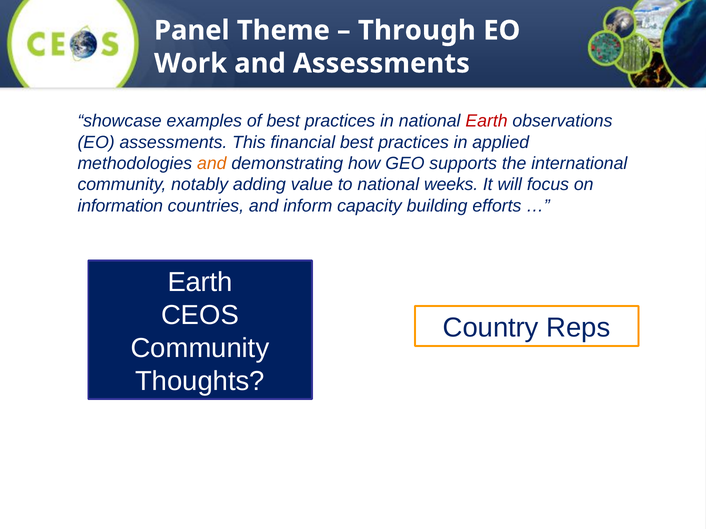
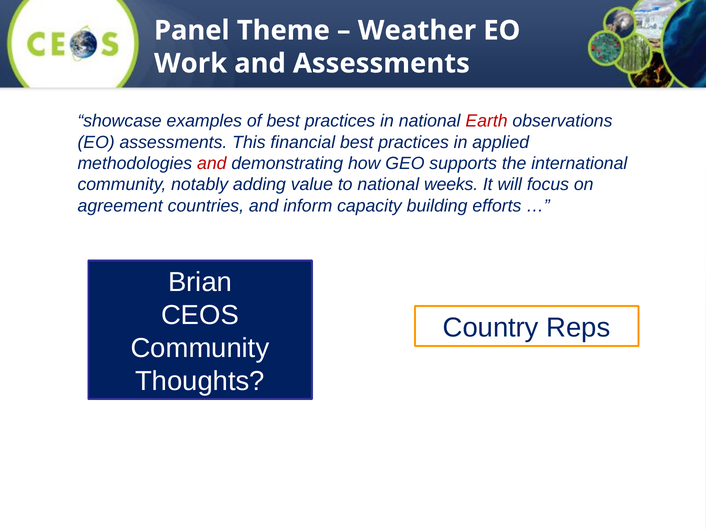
Through: Through -> Weather
and at (212, 164) colour: orange -> red
information: information -> agreement
Earth at (200, 282): Earth -> Brian
